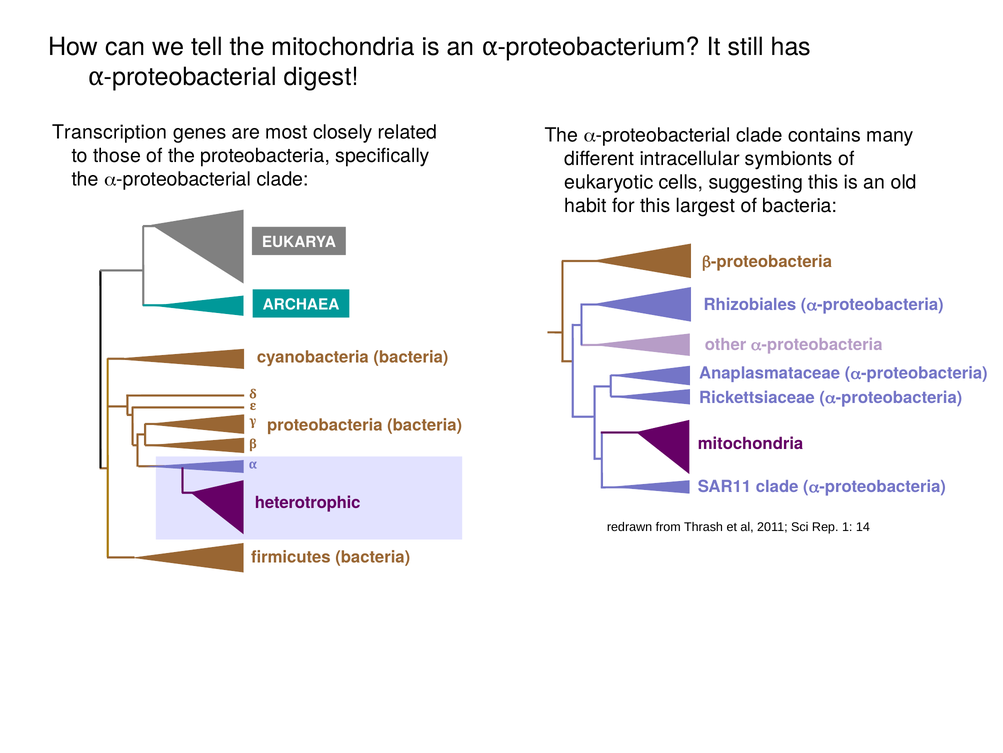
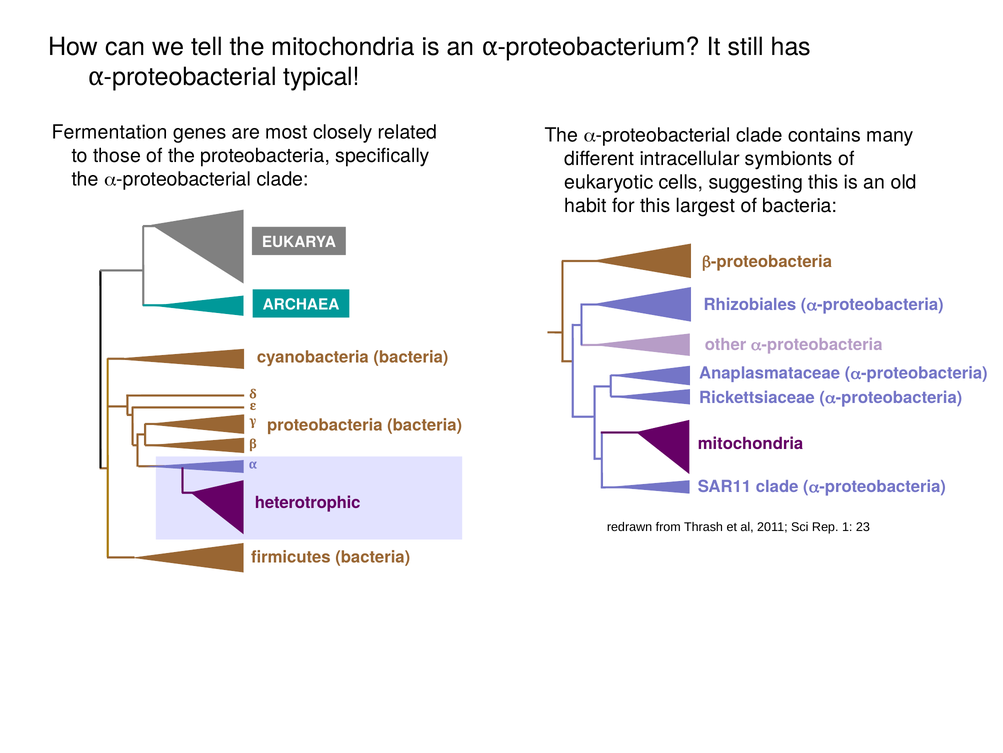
digest: digest -> typical
Transcription: Transcription -> Fermentation
14: 14 -> 23
